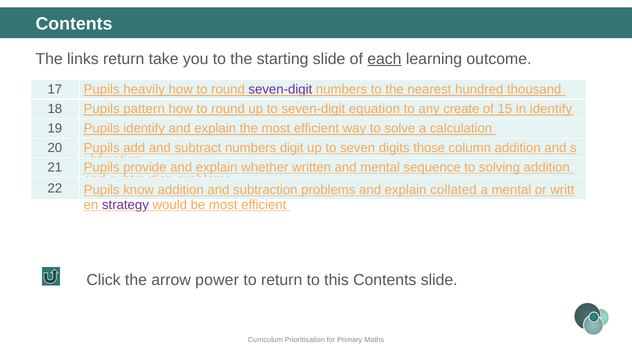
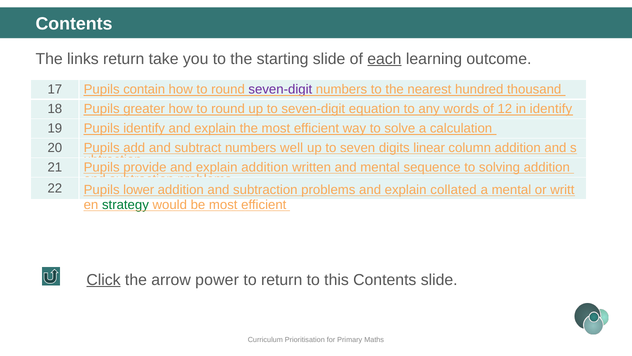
heavily: heavily -> contain
pattern: pattern -> greater
create: create -> words
15: 15 -> 12
digit: digit -> well
those: those -> linear
explain whether: whether -> addition
know: know -> lower
strategy colour: purple -> green
Click underline: none -> present
